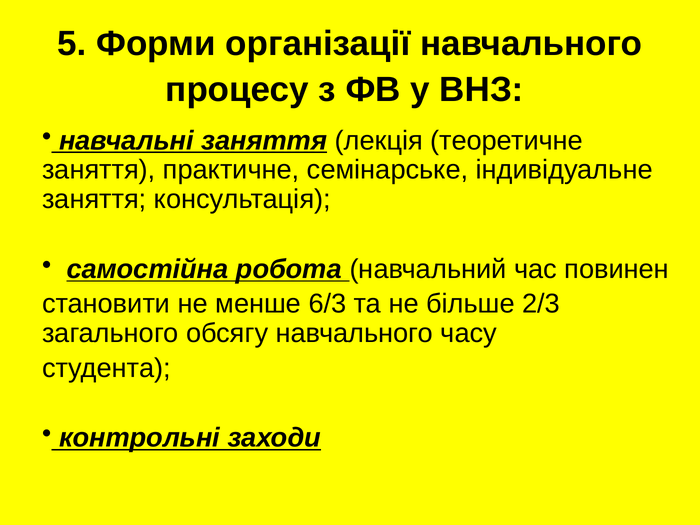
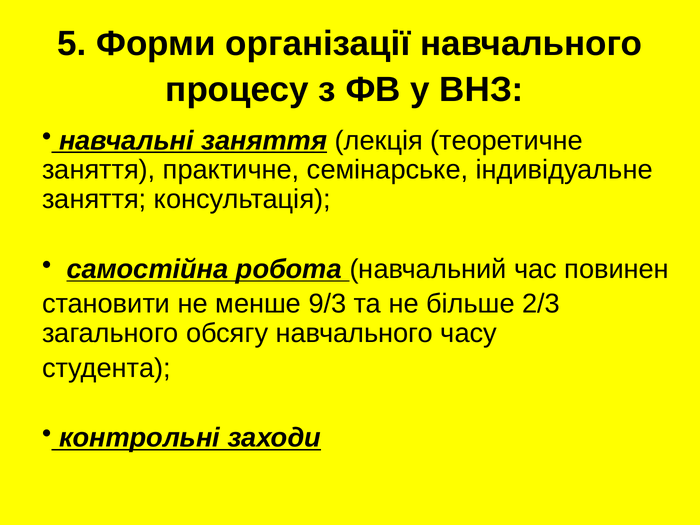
6/3: 6/3 -> 9/3
